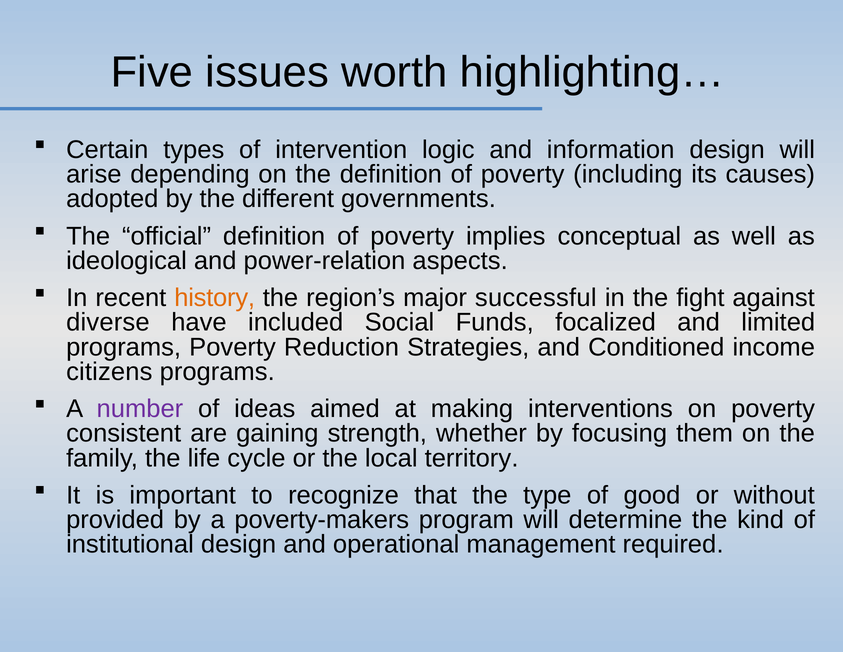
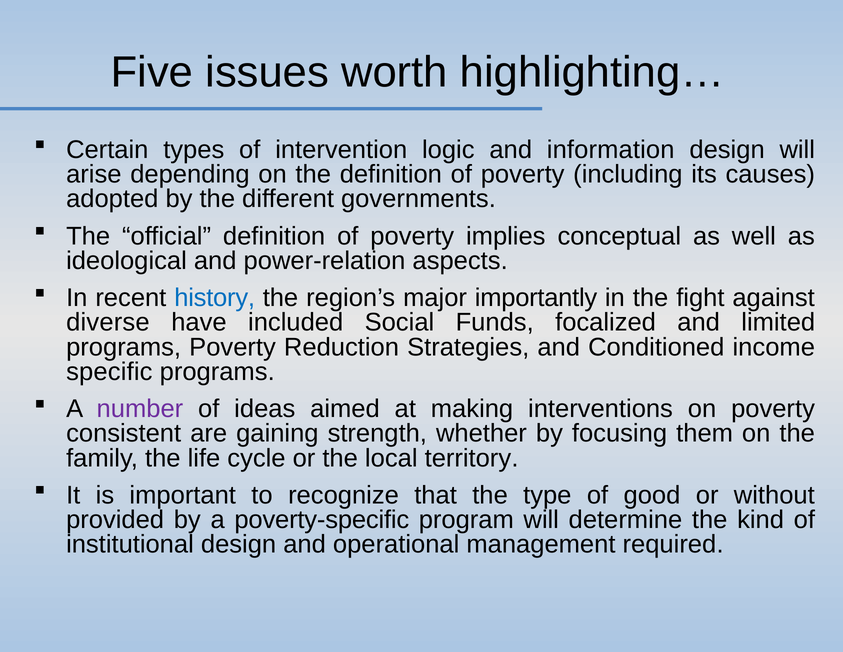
history colour: orange -> blue
successful: successful -> importantly
citizens: citizens -> specific
poverty-makers: poverty-makers -> poverty-specific
